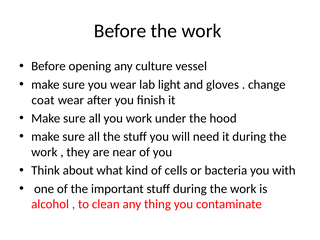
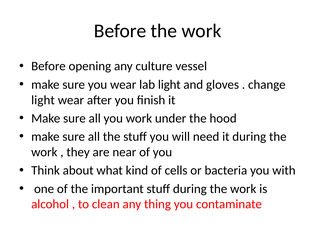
coat at (43, 100): coat -> light
